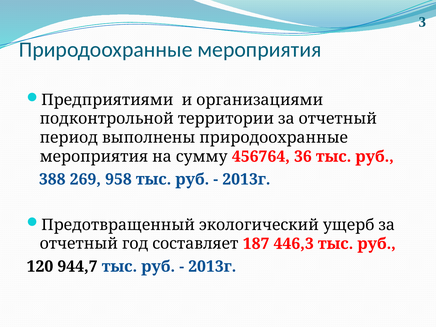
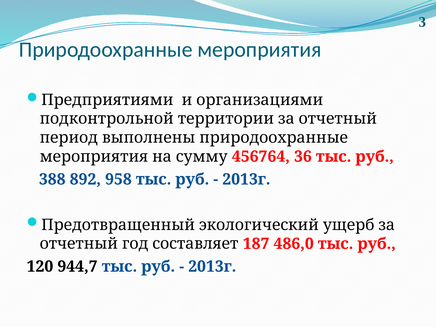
269: 269 -> 892
446,3: 446,3 -> 486,0
